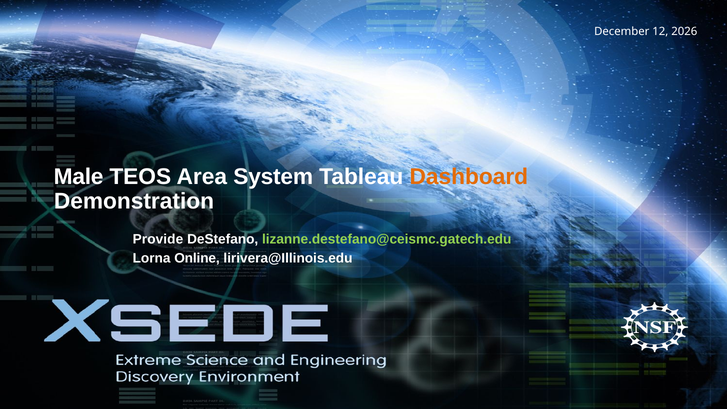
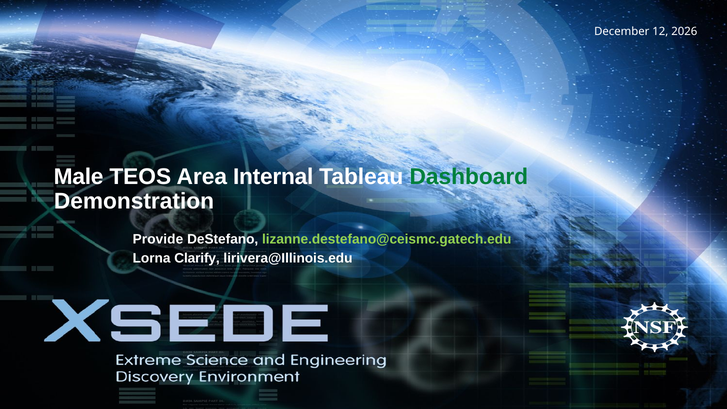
System: System -> Internal
Dashboard colour: orange -> green
Online: Online -> Clarify
